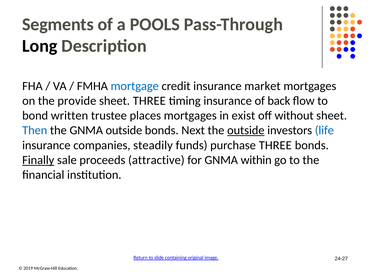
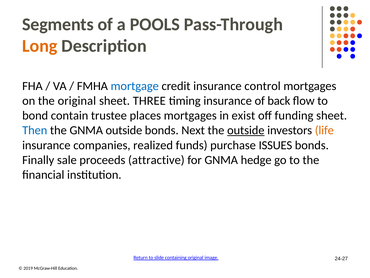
Long colour: black -> orange
market: market -> control
the provide: provide -> original
written: written -> contain
without: without -> funding
life colour: blue -> orange
steadily: steadily -> realized
purchase THREE: THREE -> ISSUES
Finally underline: present -> none
within: within -> hedge
